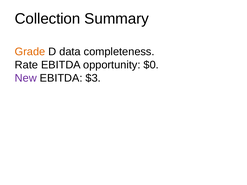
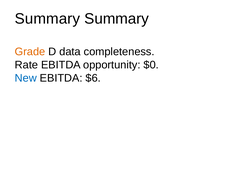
Collection at (48, 19): Collection -> Summary
New colour: purple -> blue
$3: $3 -> $6
